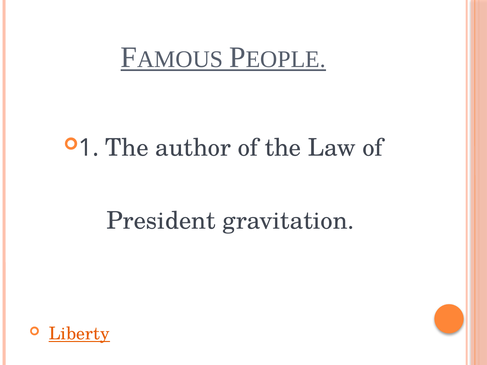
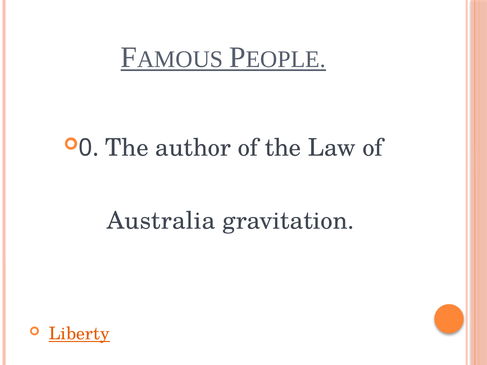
1: 1 -> 0
President: President -> Australia
